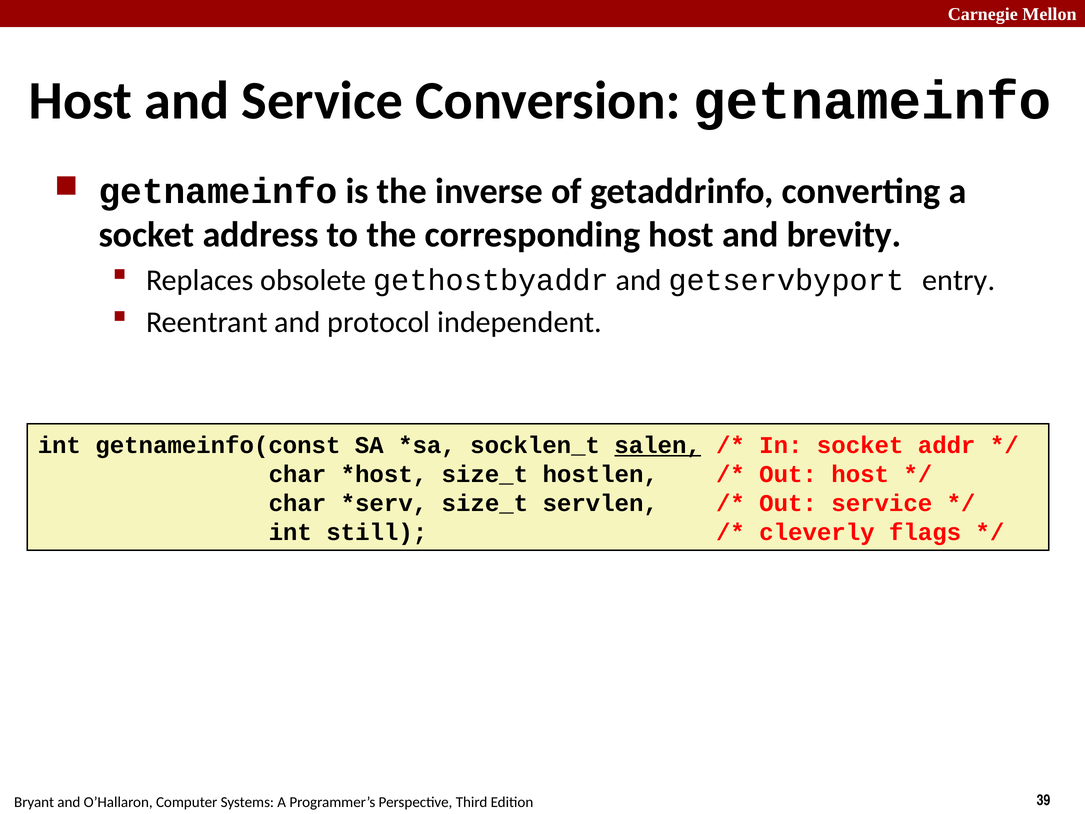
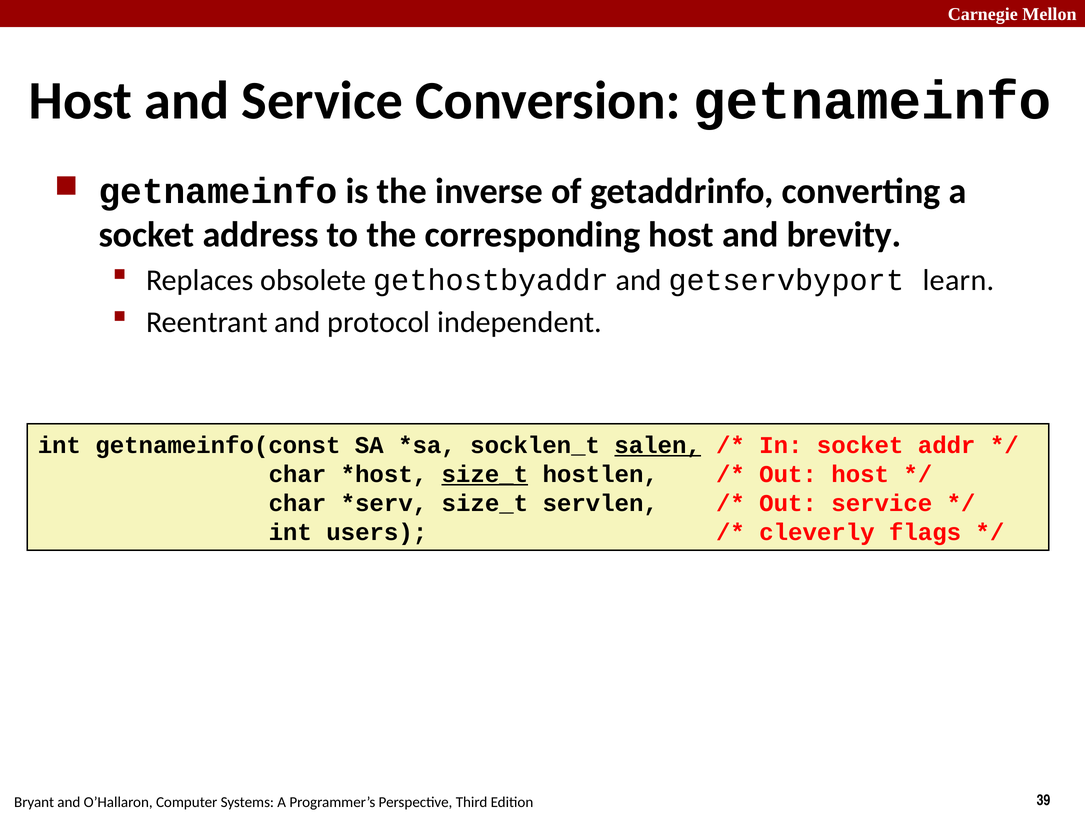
entry: entry -> learn
size_t at (485, 474) underline: none -> present
still: still -> users
